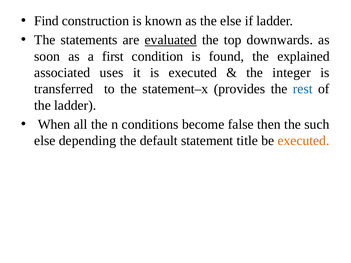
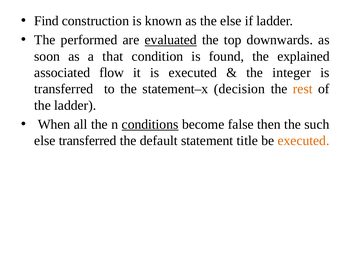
statements: statements -> performed
first: first -> that
uses: uses -> flow
provides: provides -> decision
rest colour: blue -> orange
conditions underline: none -> present
else depending: depending -> transferred
